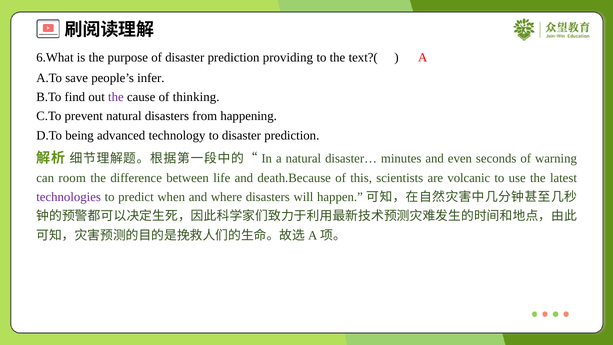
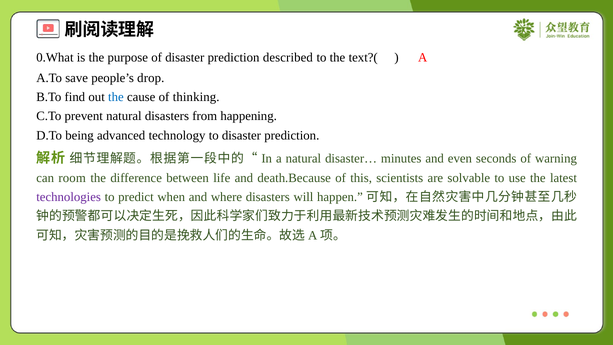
6.What: 6.What -> 0.What
providing: providing -> described
infer: infer -> drop
the at (116, 97) colour: purple -> blue
volcanic: volcanic -> solvable
